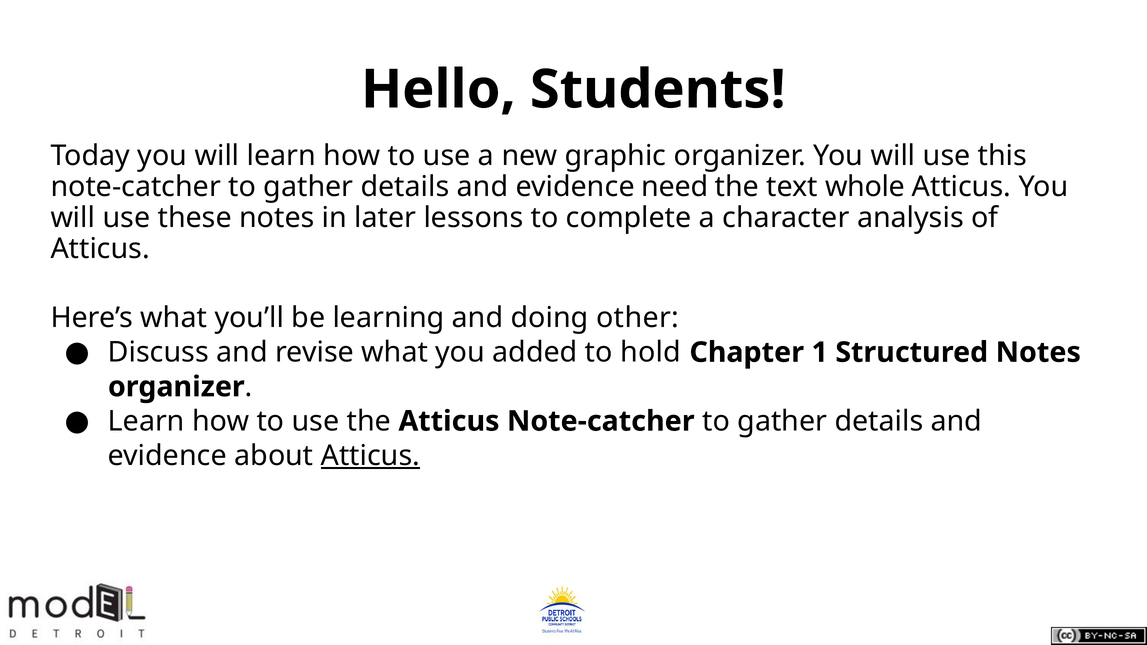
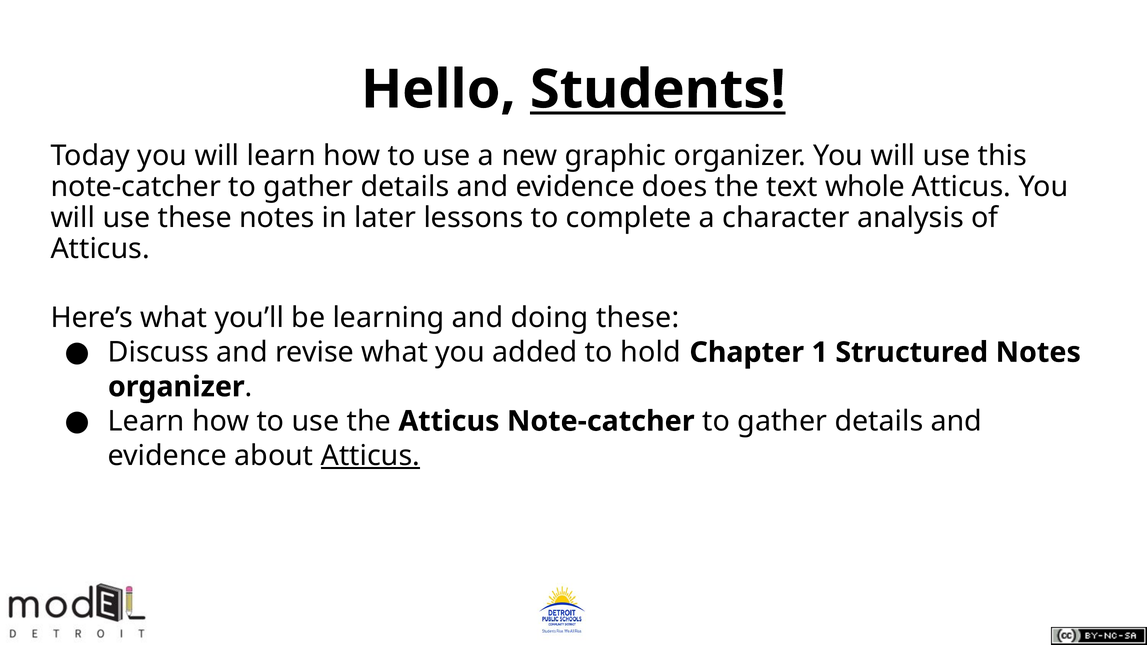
Students underline: none -> present
need: need -> does
doing other: other -> these
